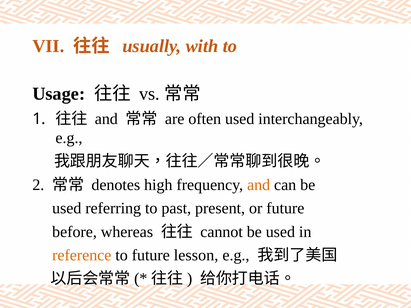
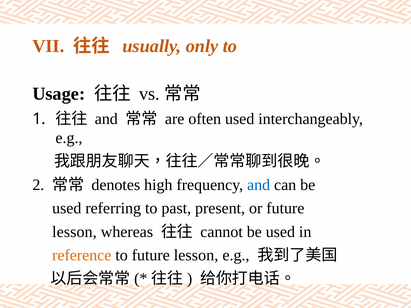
with: with -> only
and at (259, 185) colour: orange -> blue
before at (75, 232): before -> lesson
